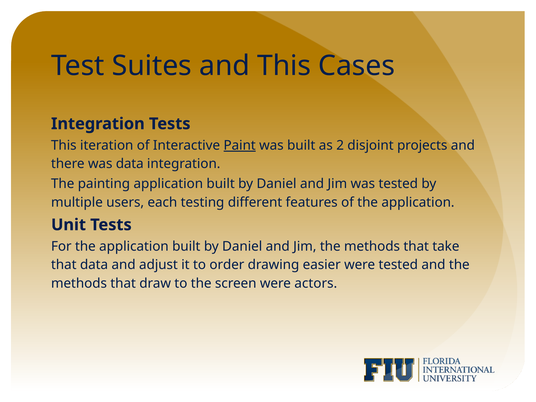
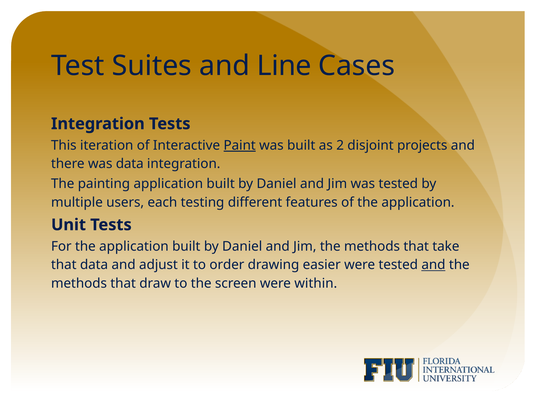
and This: This -> Line
and at (433, 265) underline: none -> present
actors: actors -> within
